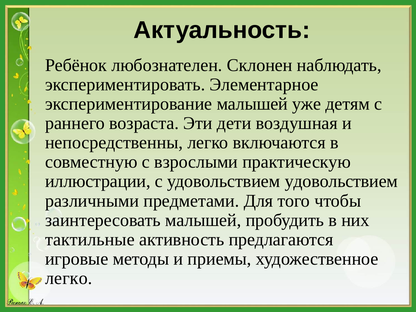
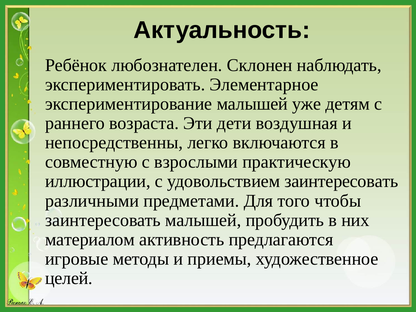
удовольствием удовольствием: удовольствием -> заинтересовать
тактильные: тактильные -> материалом
легко at (69, 278): легко -> целей
